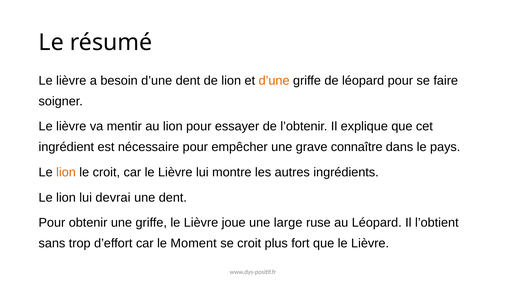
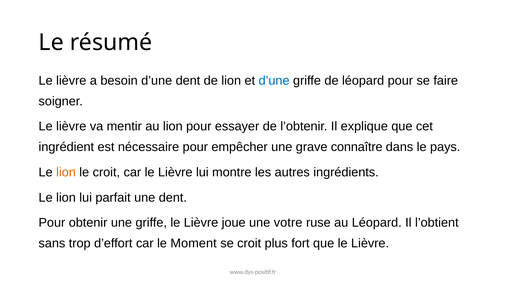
d’une at (274, 81) colour: orange -> blue
devrai: devrai -> parfait
large: large -> votre
